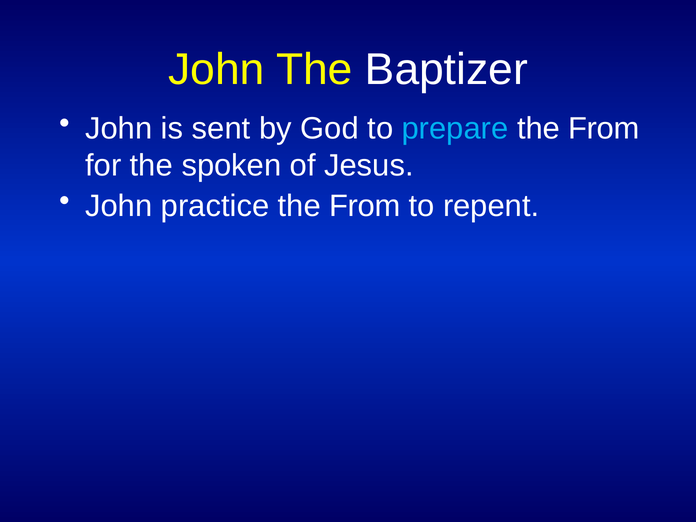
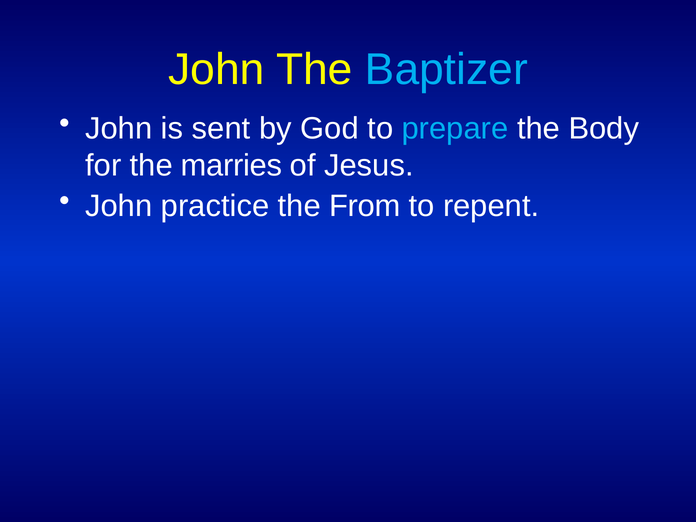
Baptizer colour: white -> light blue
From at (604, 129): From -> Body
spoken: spoken -> marries
